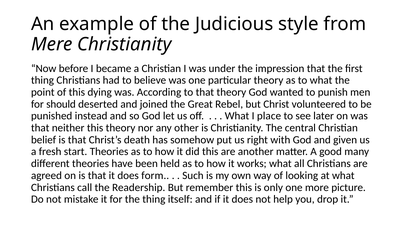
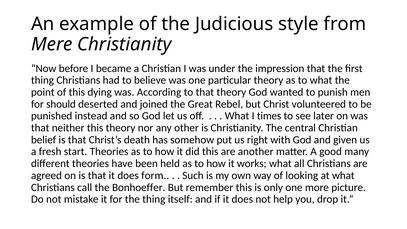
place: place -> times
Readership: Readership -> Bonhoeffer
